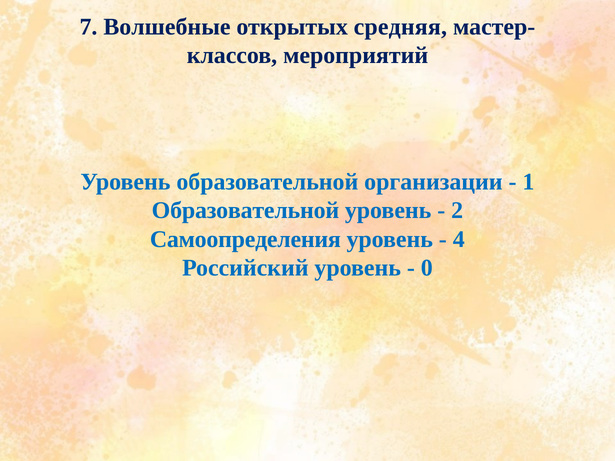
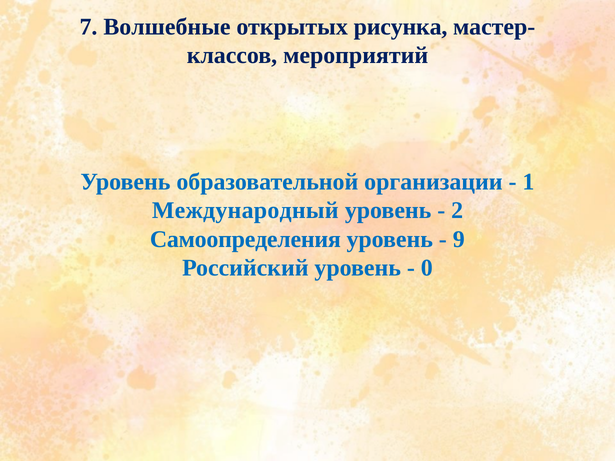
средняя: средняя -> рисунка
Образовательной at (245, 211): Образовательной -> Международный
4: 4 -> 9
